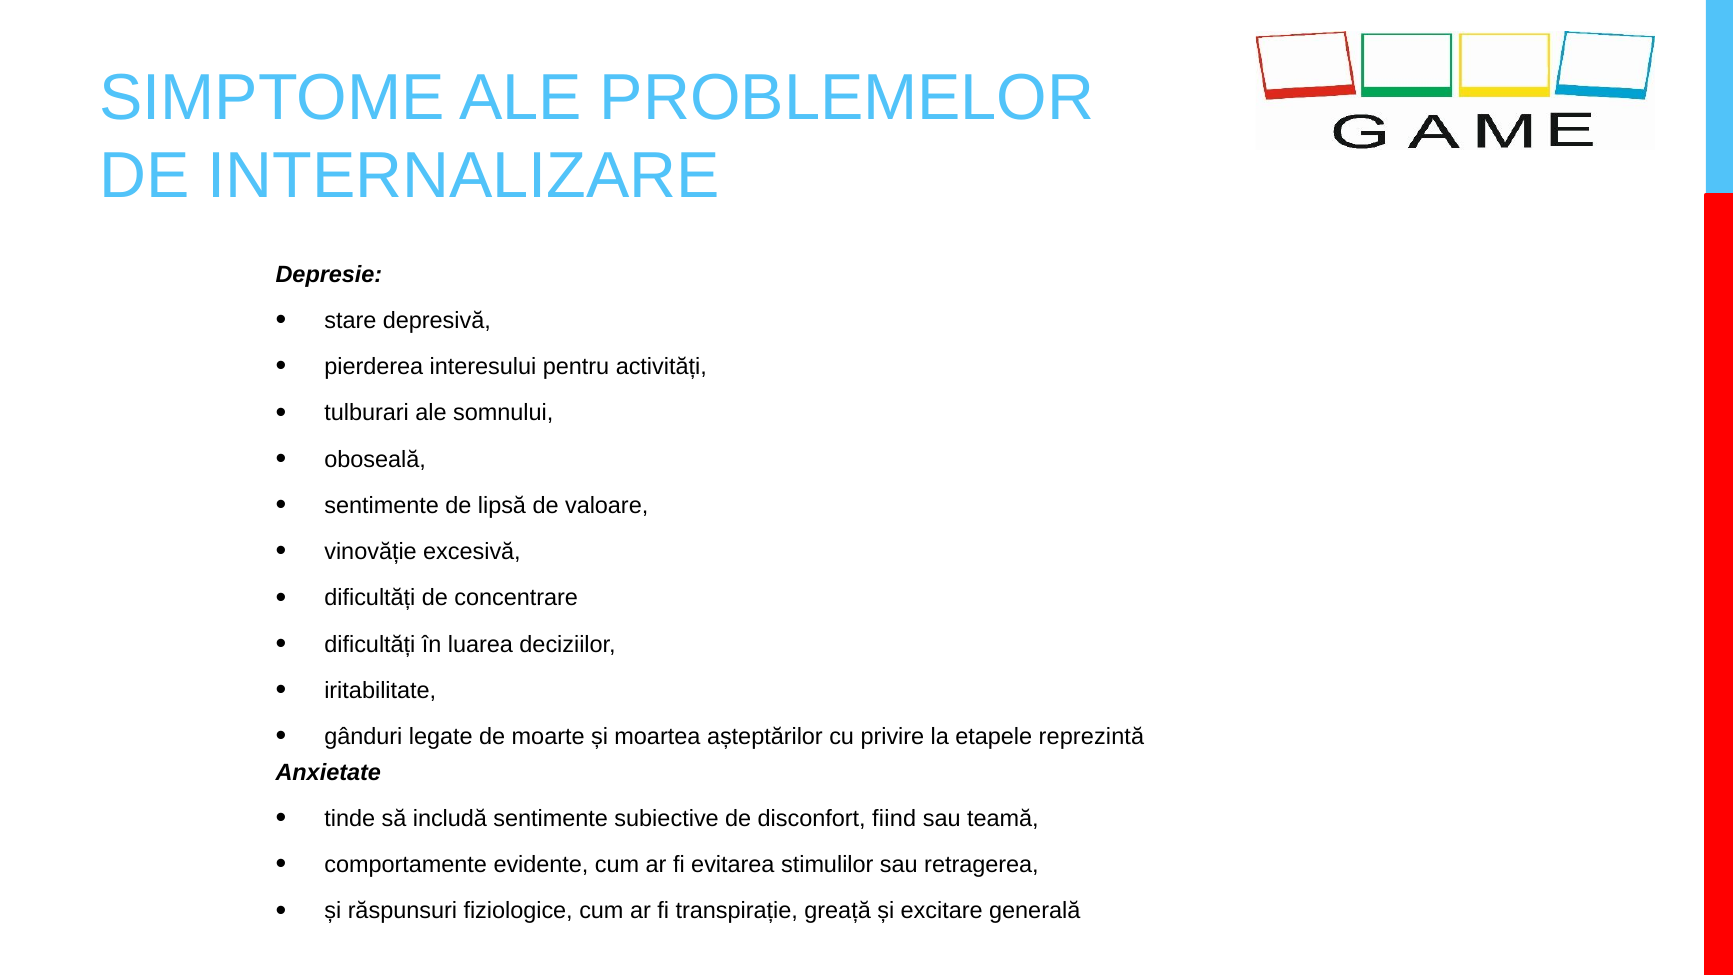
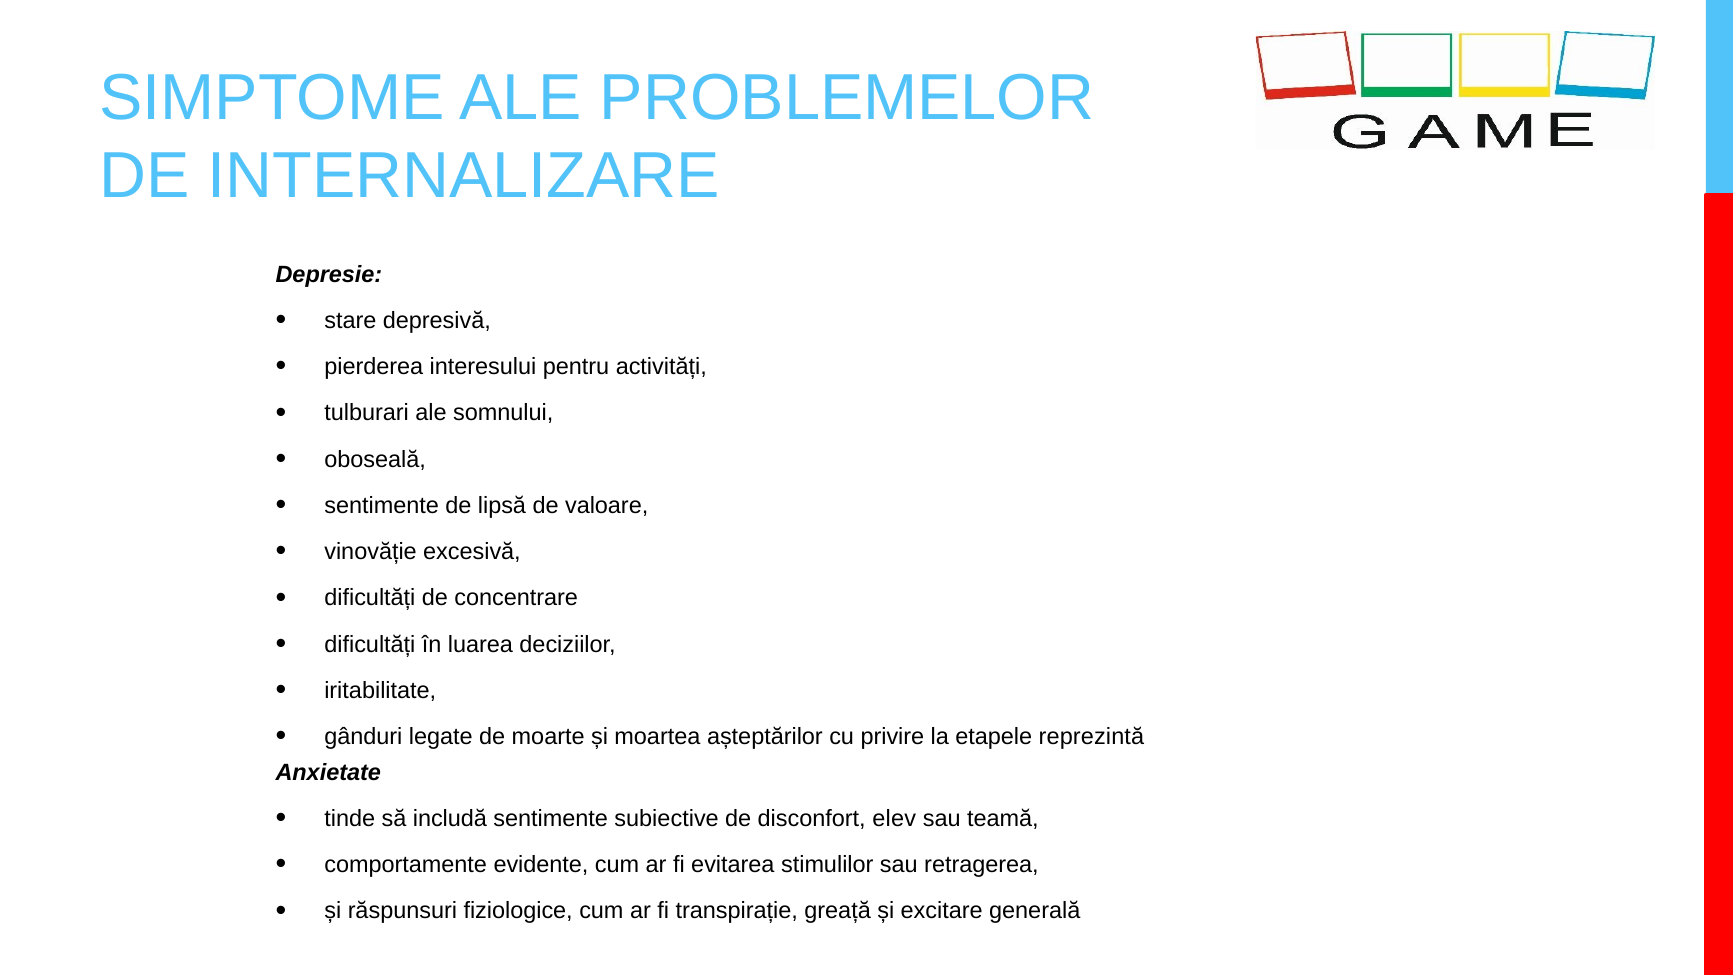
fiind: fiind -> elev
